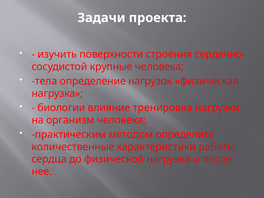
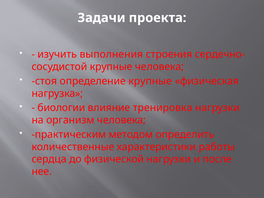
поверхности: поверхности -> выполнения
тела: тела -> стоя
определение нагрузок: нагрузок -> крупные
